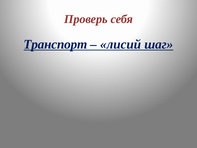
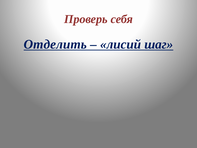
Транспорт: Транспорт -> Отделить
